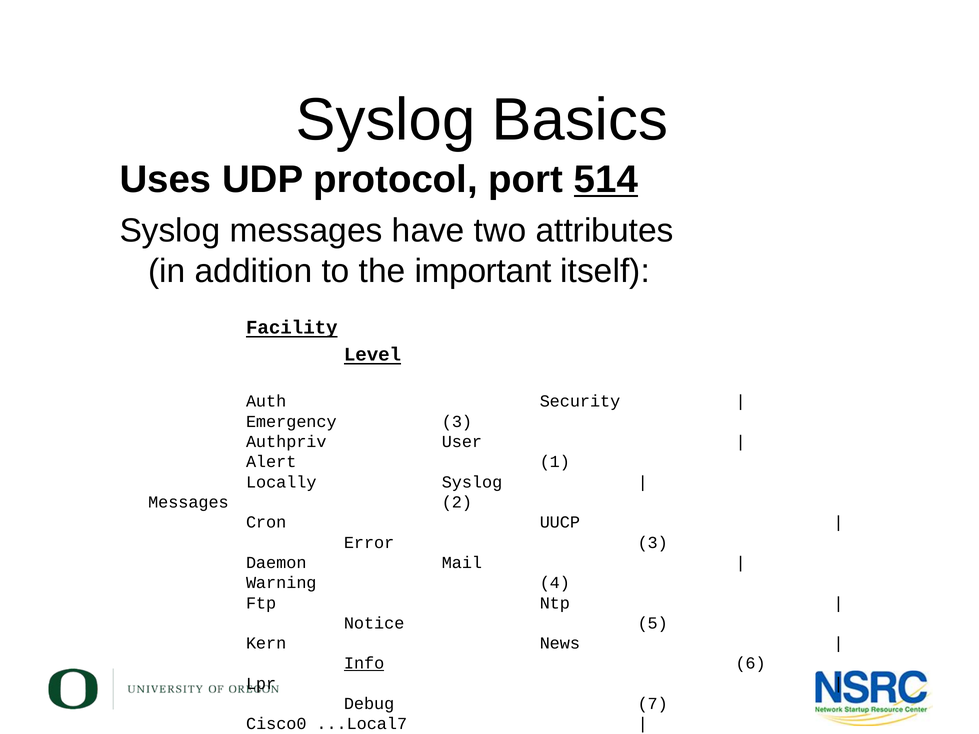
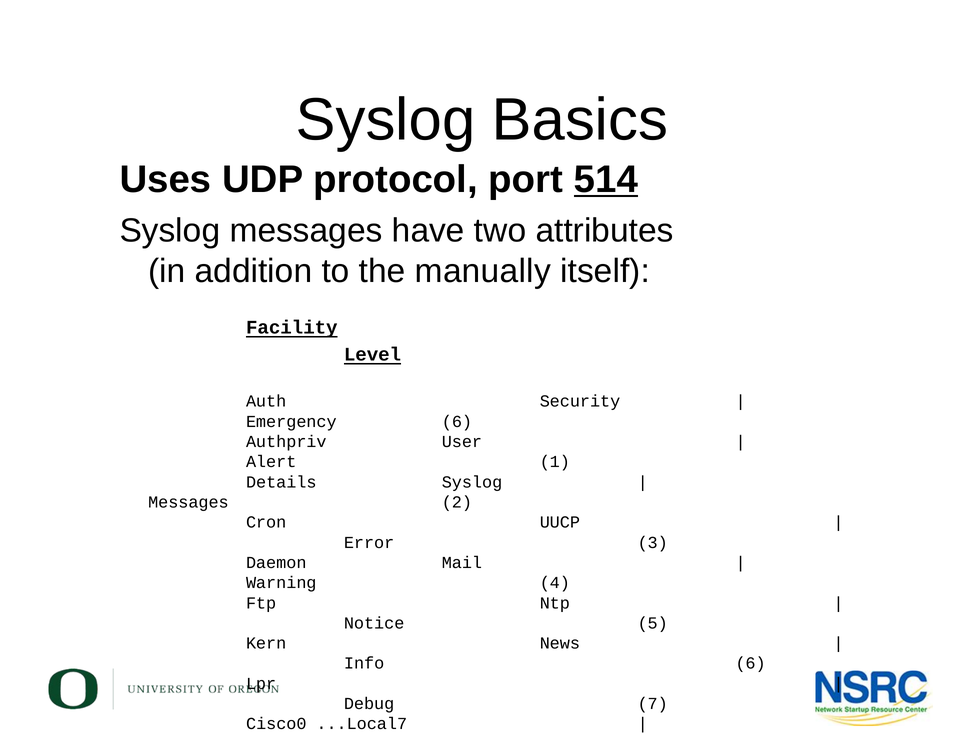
important: important -> manually
Emergency 3: 3 -> 6
Locally: Locally -> Details
Info underline: present -> none
